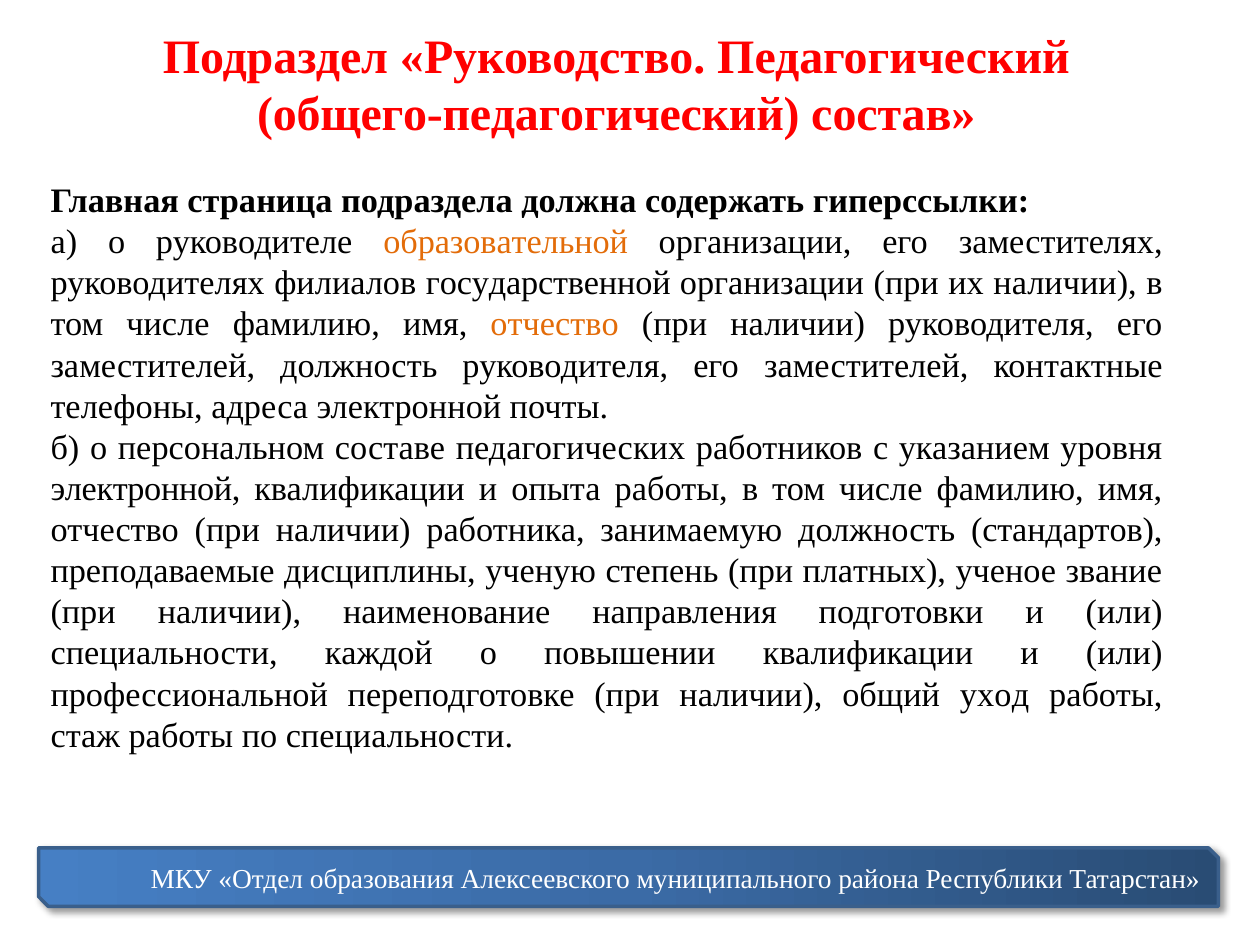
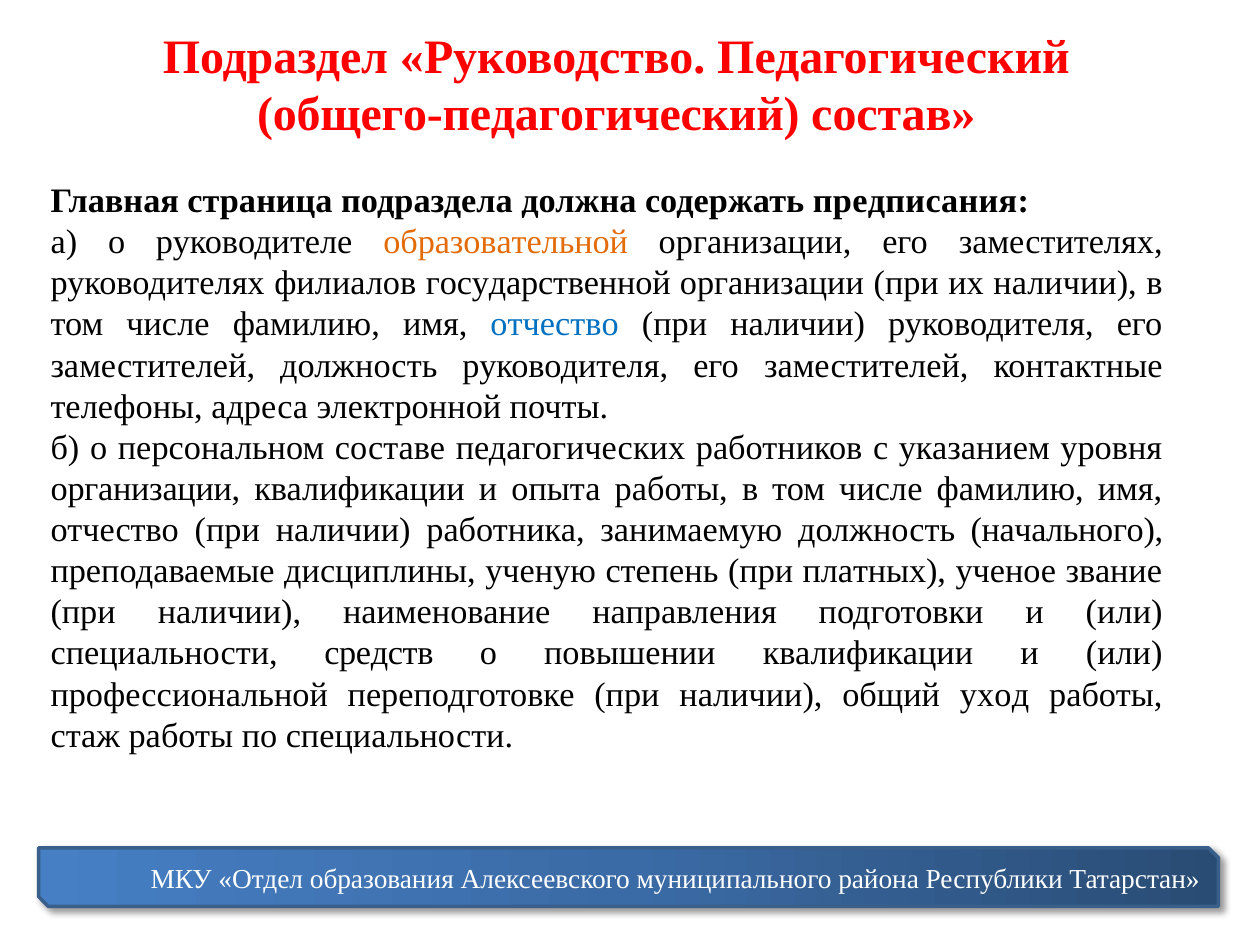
гиперссылки: гиперссылки -> предписания
отчество at (555, 325) colour: orange -> blue
электронной at (145, 489): электронной -> организации
стандартов: стандартов -> начального
каждой: каждой -> средств
